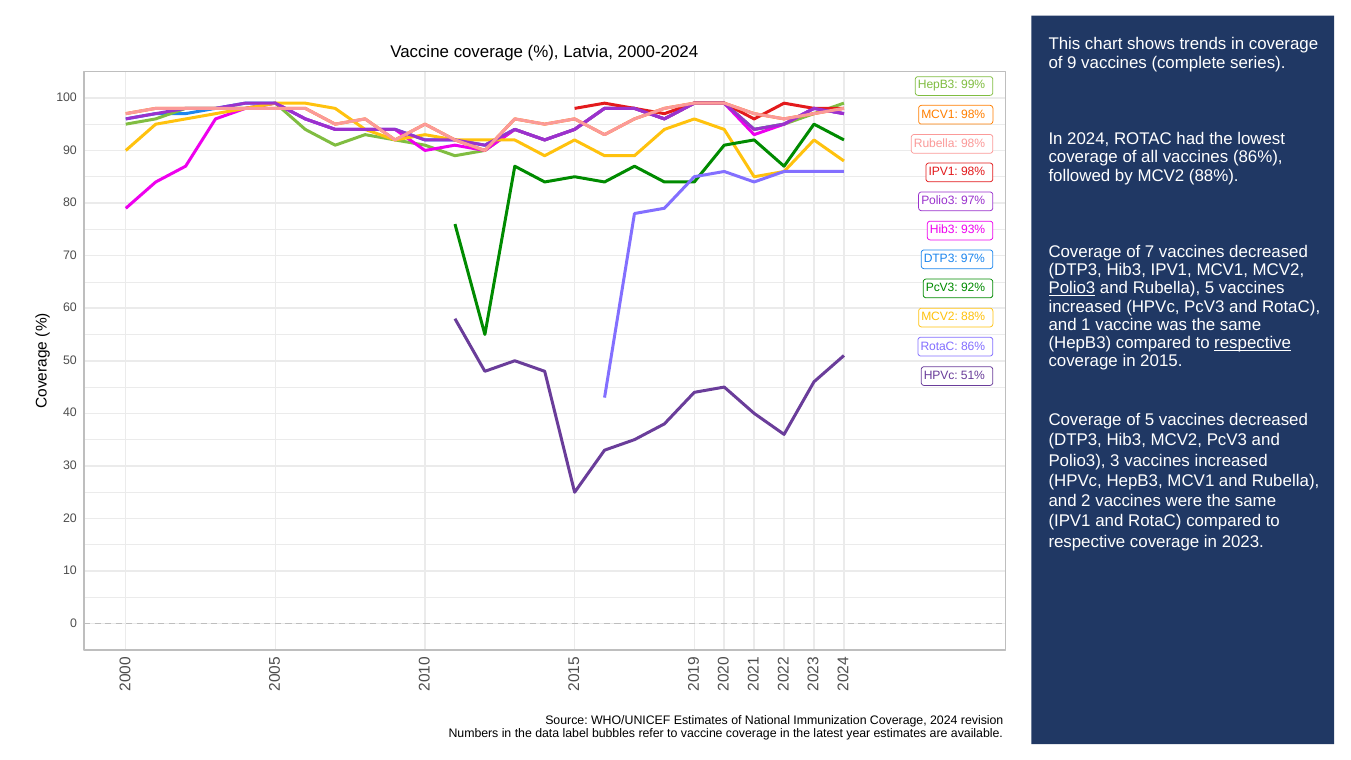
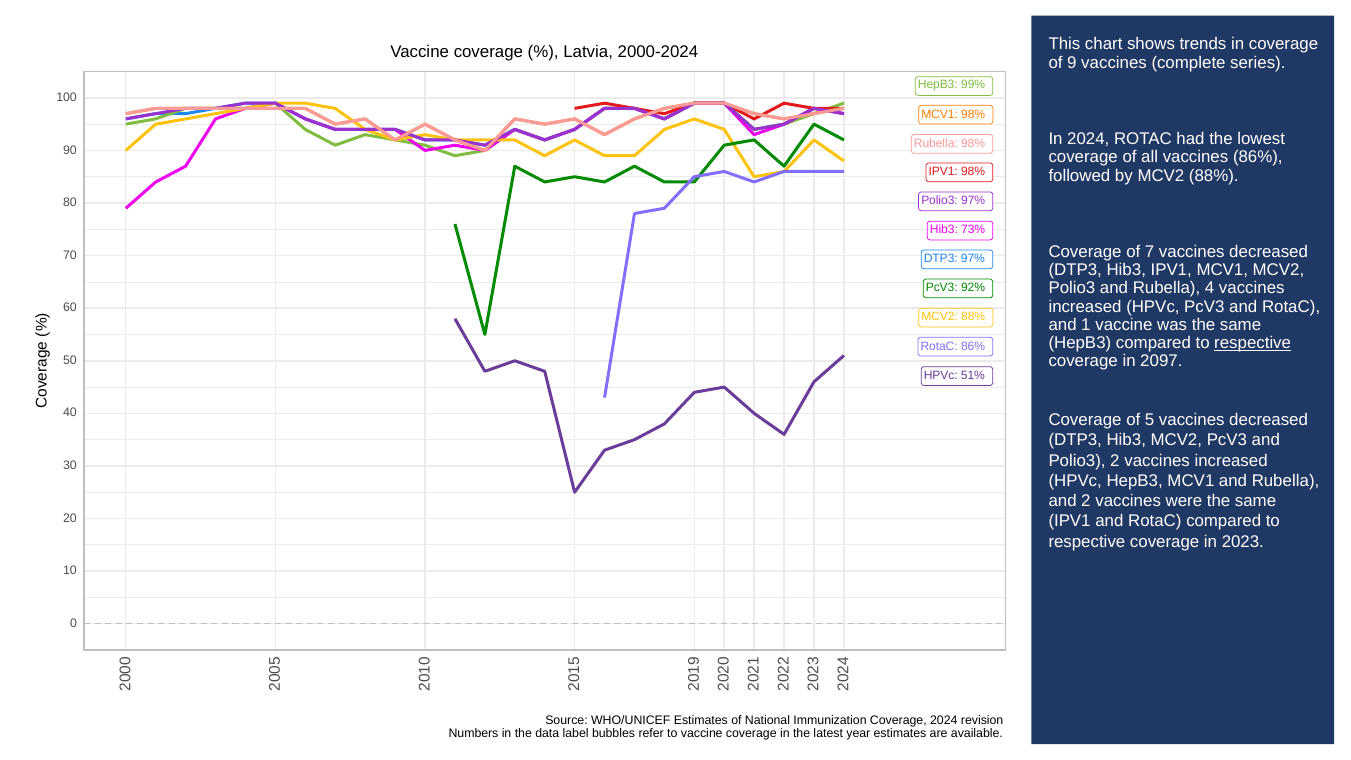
93%: 93% -> 73%
Polio3 at (1072, 288) underline: present -> none
Rubella 5: 5 -> 4
2015: 2015 -> 2097
Polio3 3: 3 -> 2
